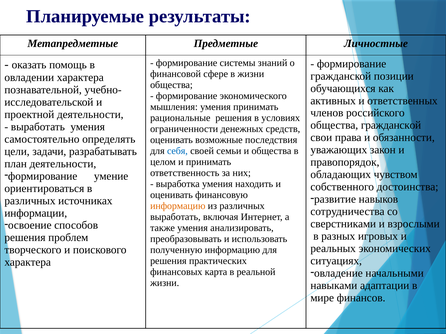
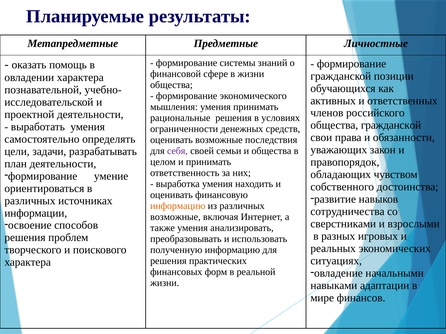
себя colour: blue -> purple
выработать at (175, 217): выработать -> возможные
карта: карта -> форм
